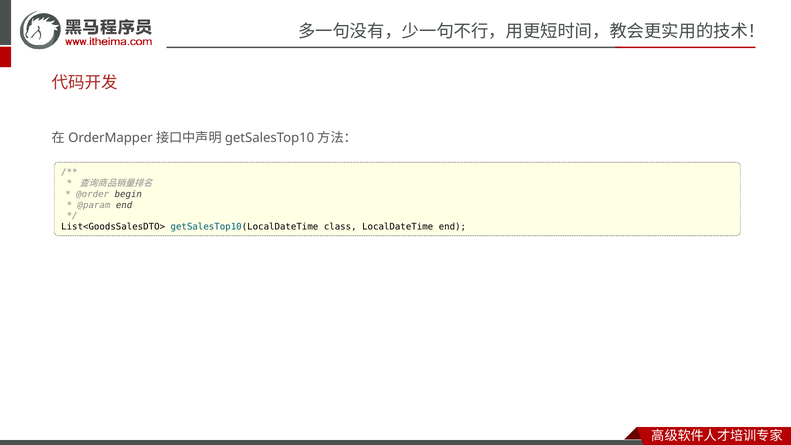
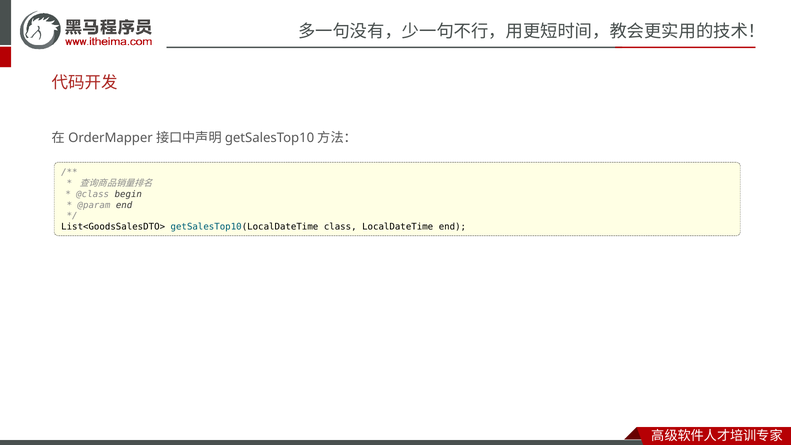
@order: @order -> @class
